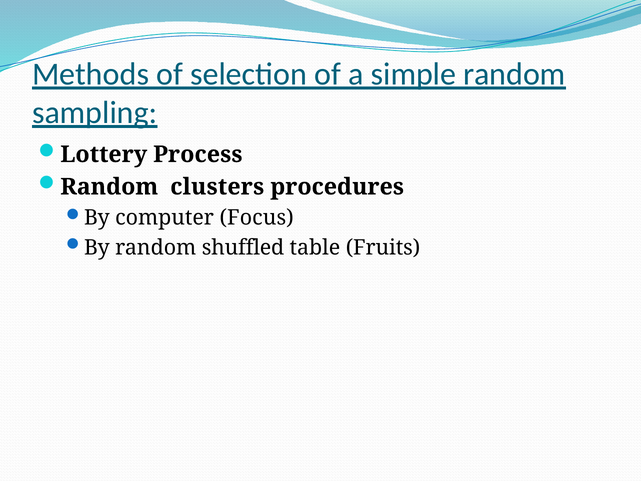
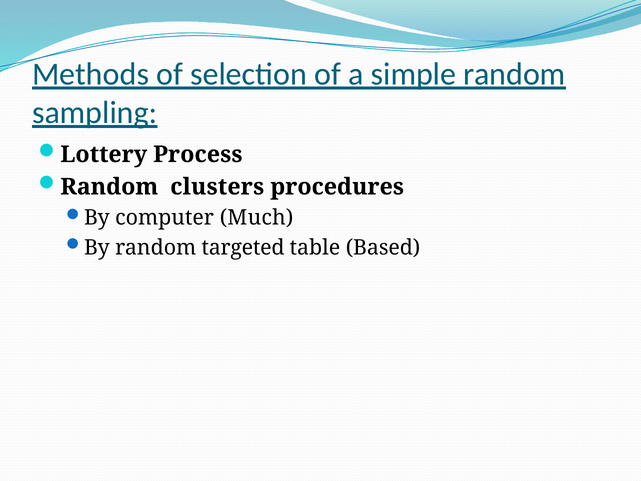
Focus: Focus -> Much
shuffled: shuffled -> targeted
Fruits: Fruits -> Based
